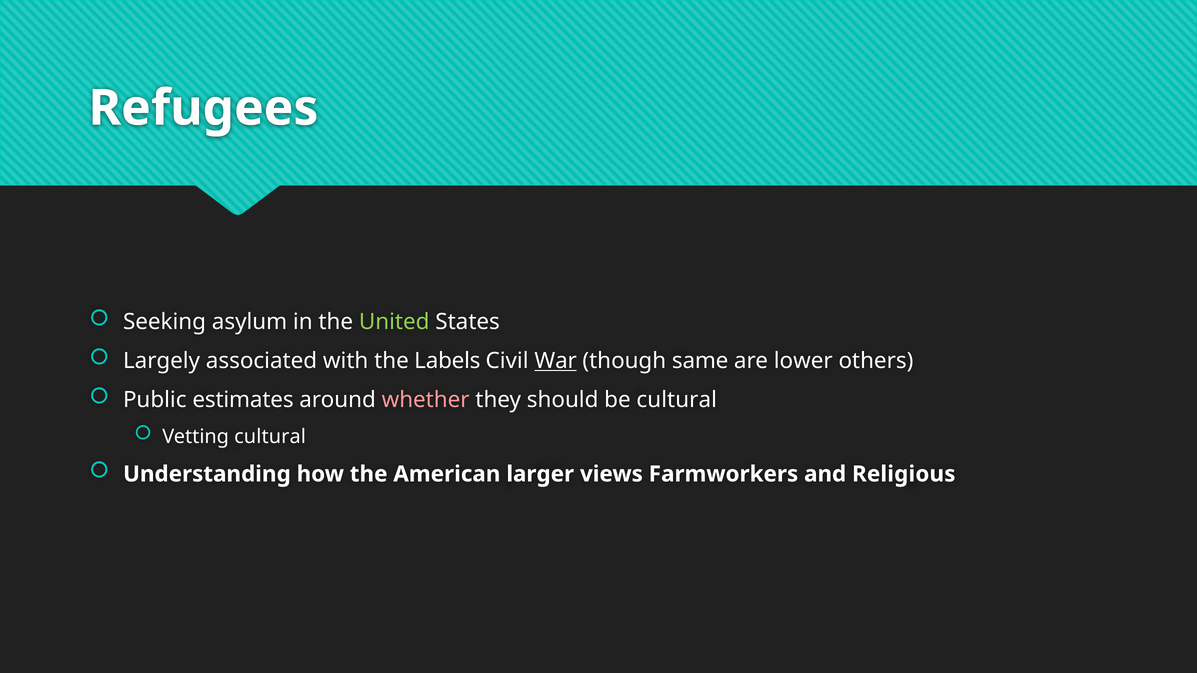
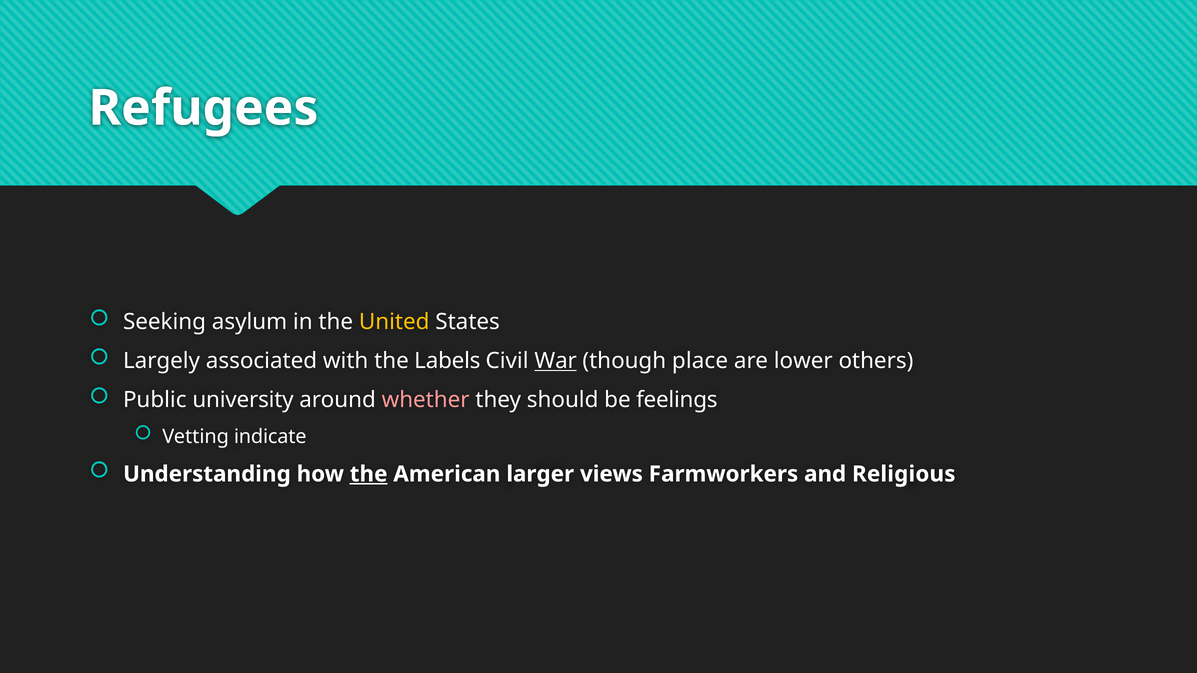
United colour: light green -> yellow
same: same -> place
estimates: estimates -> university
be cultural: cultural -> feelings
Vetting cultural: cultural -> indicate
the at (369, 474) underline: none -> present
